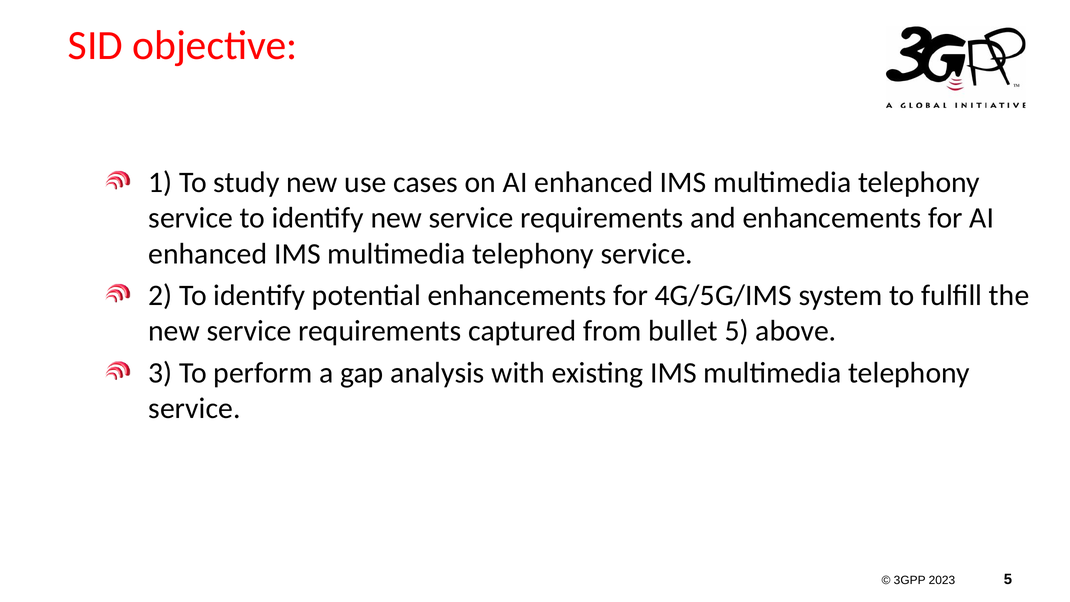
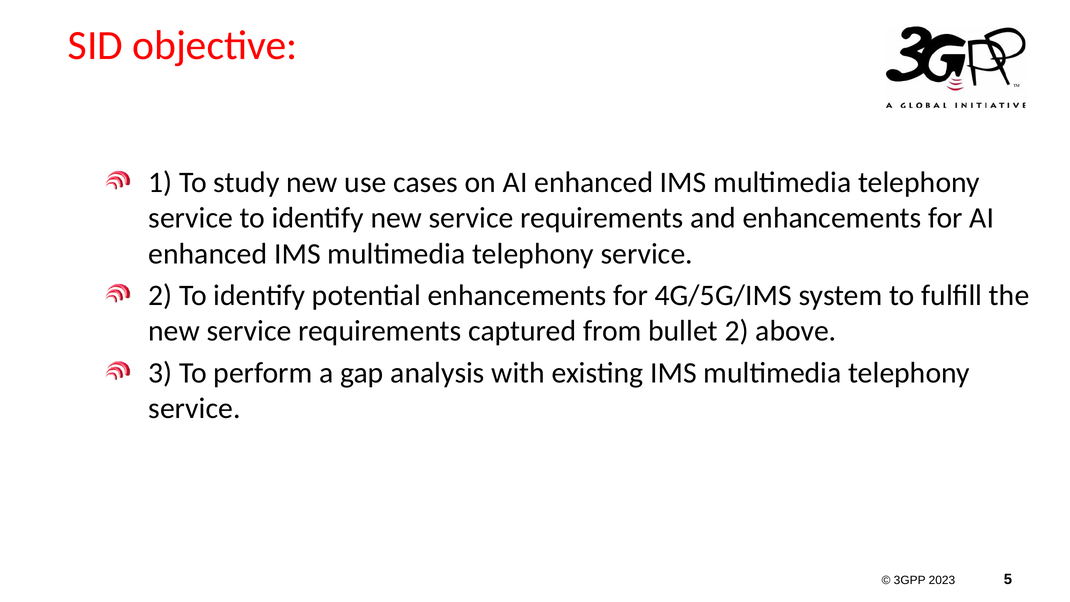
bullet 5: 5 -> 2
